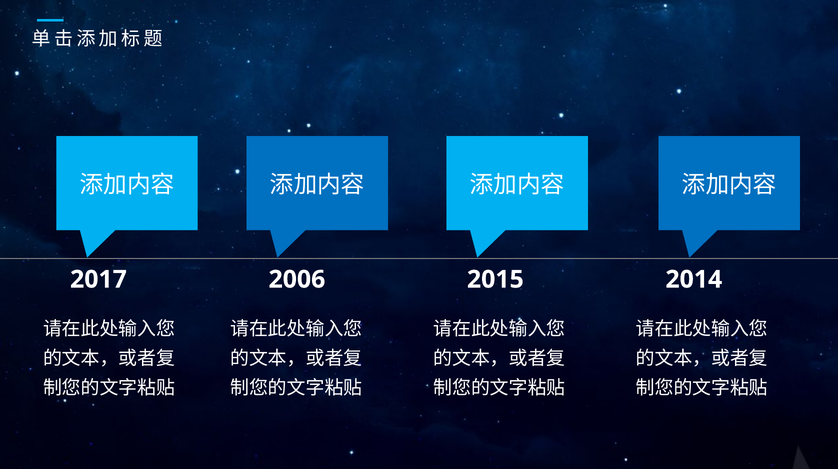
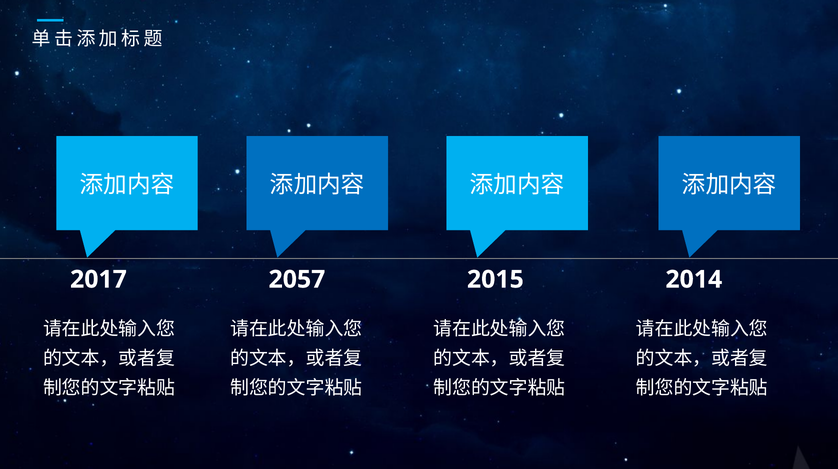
2006: 2006 -> 2057
